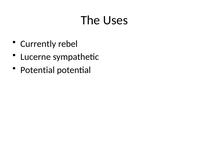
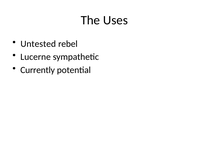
Currently: Currently -> Untested
Potential at (38, 70): Potential -> Currently
